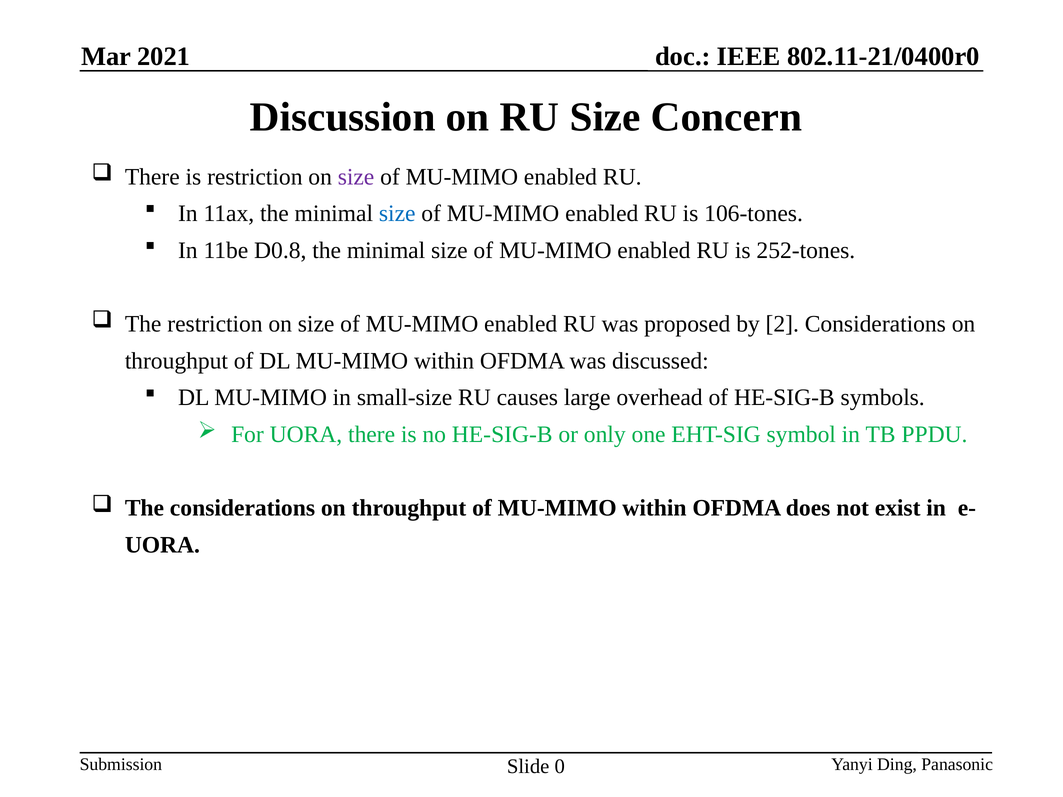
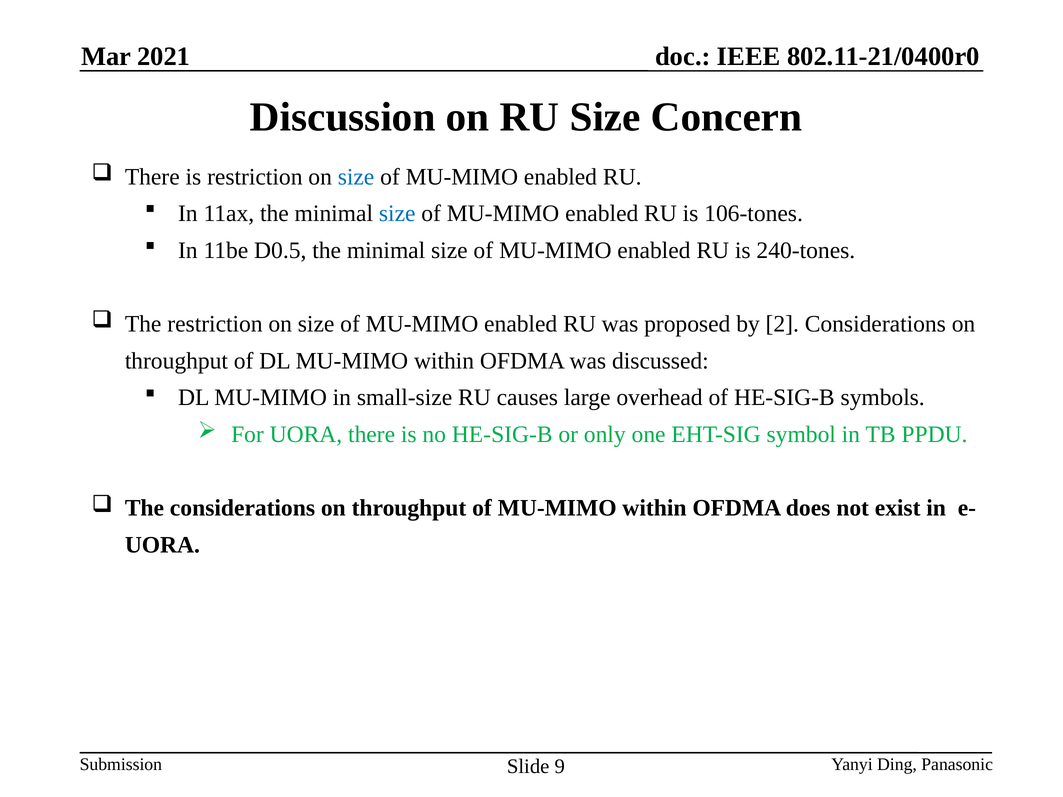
size at (356, 177) colour: purple -> blue
D0.8: D0.8 -> D0.5
252-tones: 252-tones -> 240-tones
0: 0 -> 9
